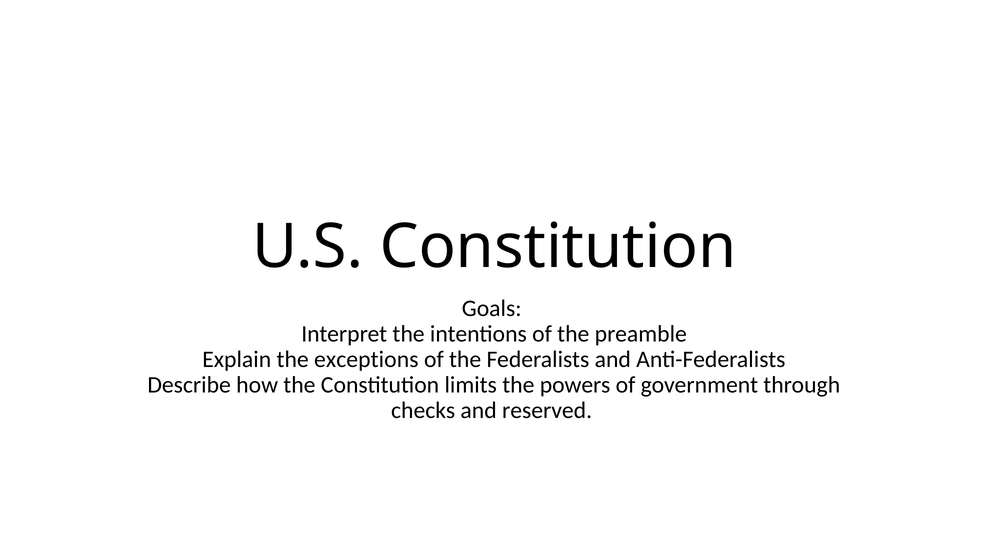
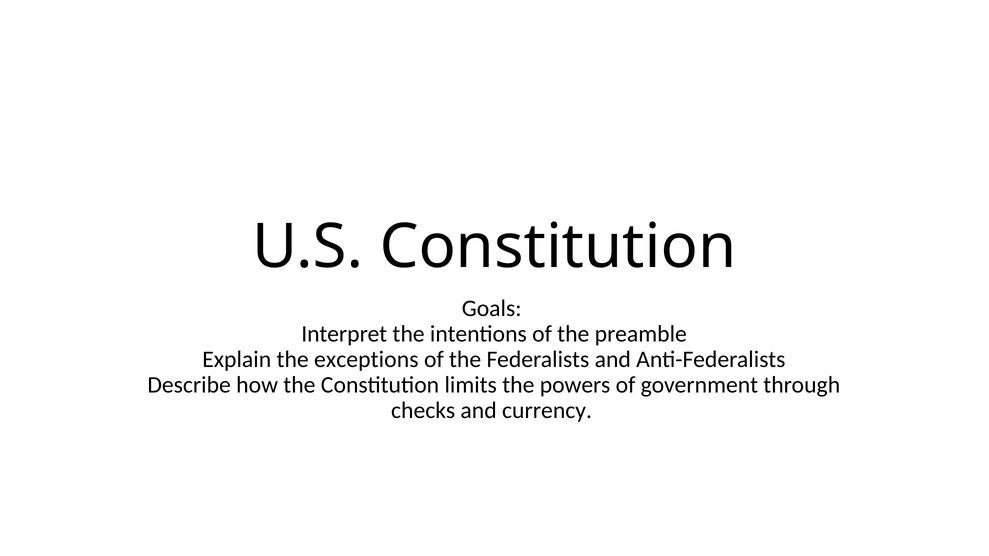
reserved: reserved -> currency
